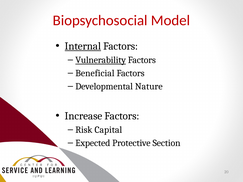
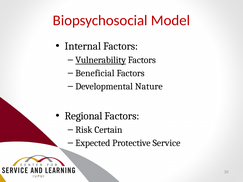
Internal underline: present -> none
Increase: Increase -> Regional
Capital: Capital -> Certain
Section: Section -> Service
